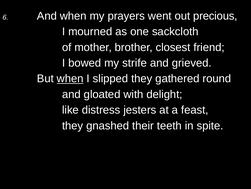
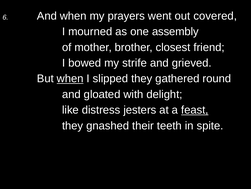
precious: precious -> covered
sackcloth: sackcloth -> assembly
feast underline: none -> present
